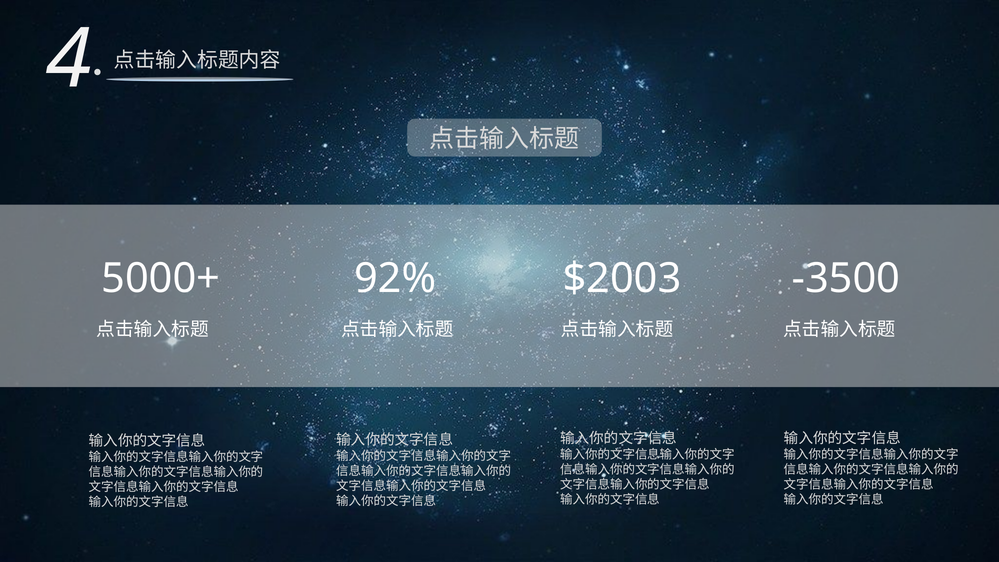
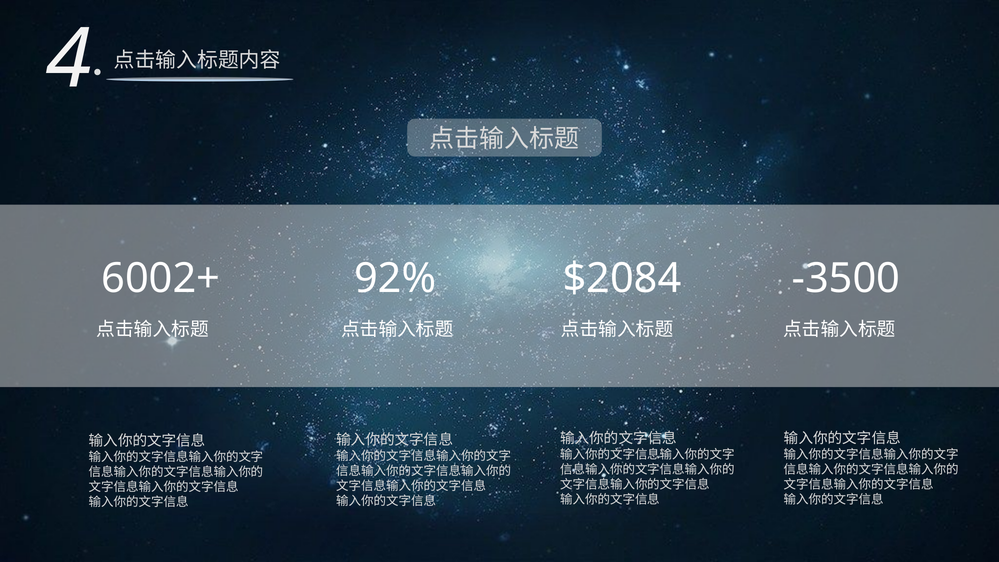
5000+: 5000+ -> 6002+
$2003: $2003 -> $2084
